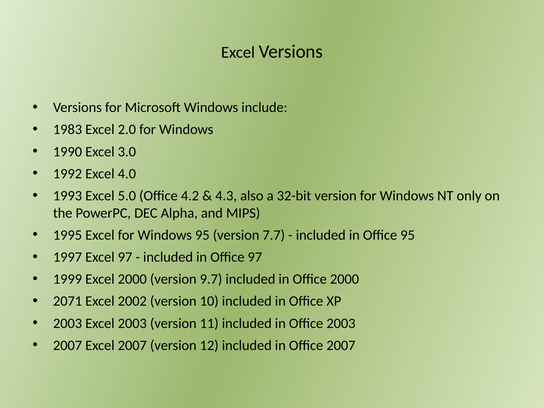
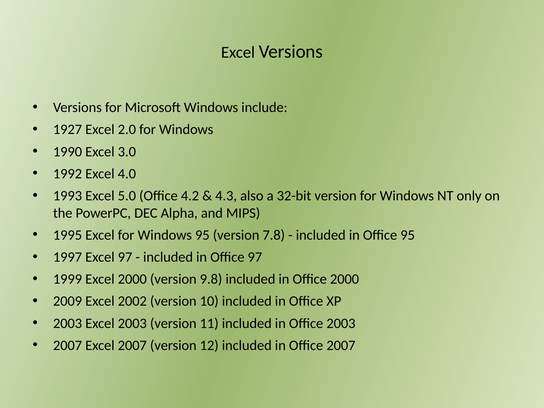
1983: 1983 -> 1927
7.7: 7.7 -> 7.8
9.7: 9.7 -> 9.8
2071: 2071 -> 2009
